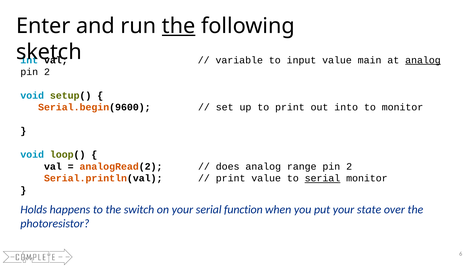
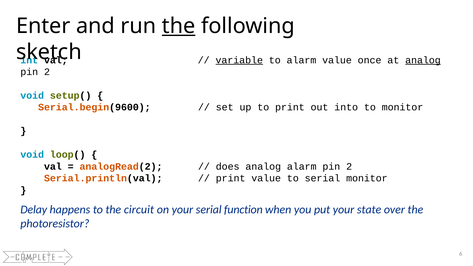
variable underline: none -> present
to input: input -> alarm
main: main -> once
analog range: range -> alarm
serial at (322, 178) underline: present -> none
Holds: Holds -> Delay
switch: switch -> circuit
